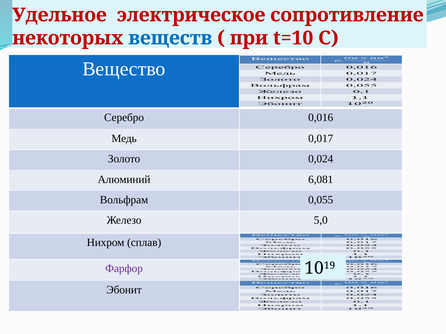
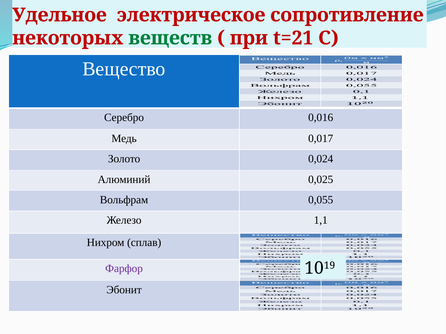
веществ colour: blue -> green
t=10: t=10 -> t=21
6,081: 6,081 -> 0,025
5,0: 5,0 -> 1,1
